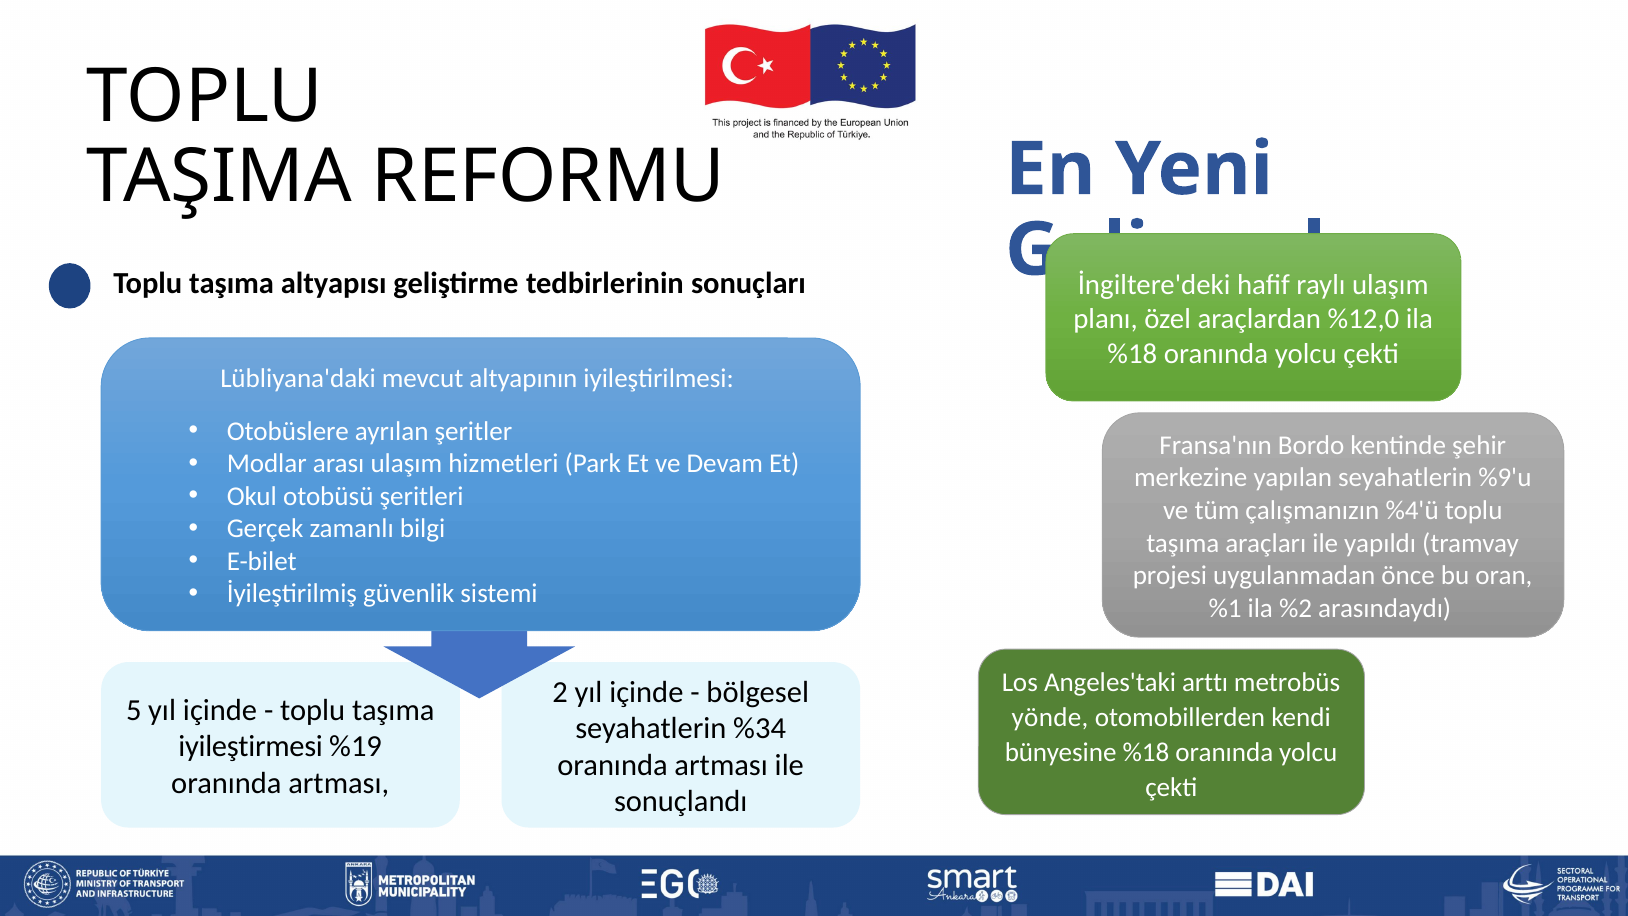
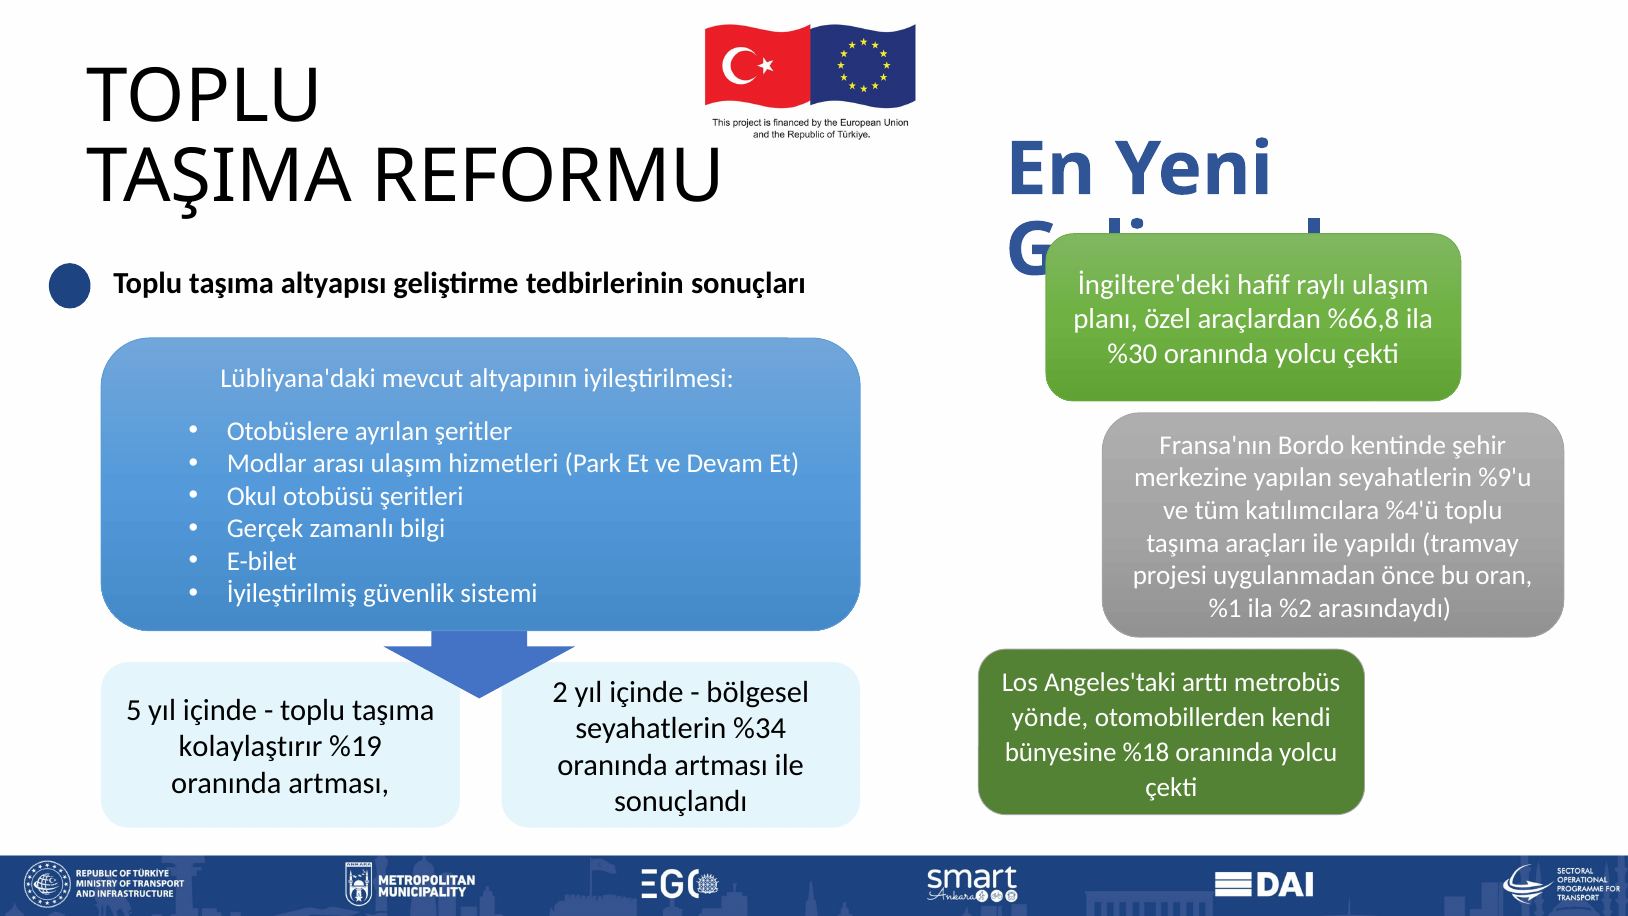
%12,0: %12,0 -> %66,8
%18 at (1132, 354): %18 -> %30
çalışmanızın: çalışmanızın -> katılımcılara
iyileştirmesi: iyileştirmesi -> kolaylaştırır
